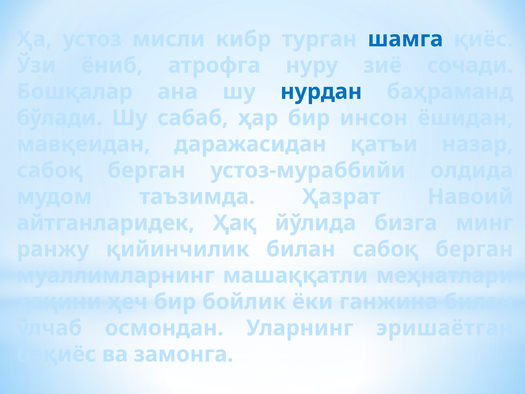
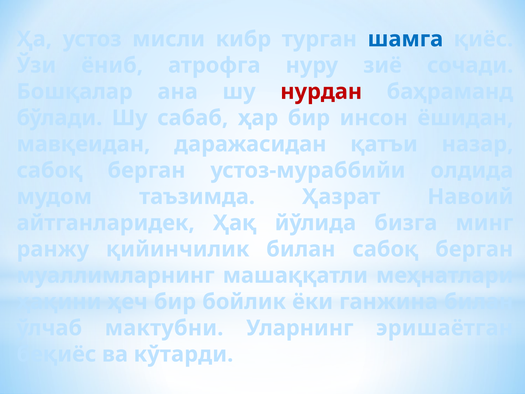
нурдан colour: blue -> red
осмондан: осмондан -> мактубни
замонга: замонга -> кўтарди
